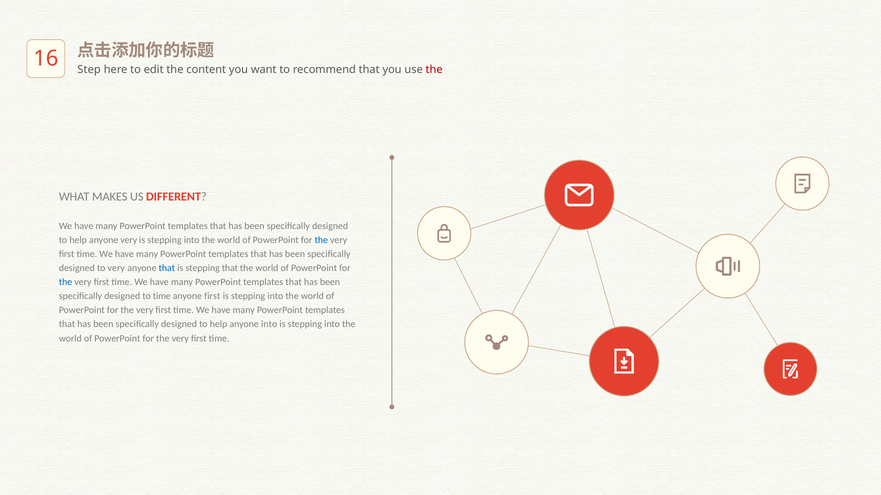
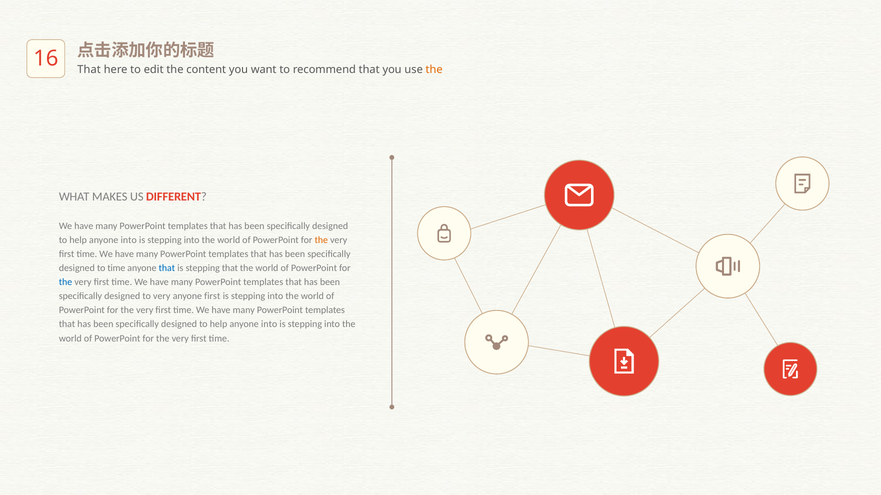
Step at (89, 69): Step -> That
the at (434, 69) colour: red -> orange
very at (129, 240): very -> into
the at (321, 240) colour: blue -> orange
to very: very -> time
to time: time -> very
